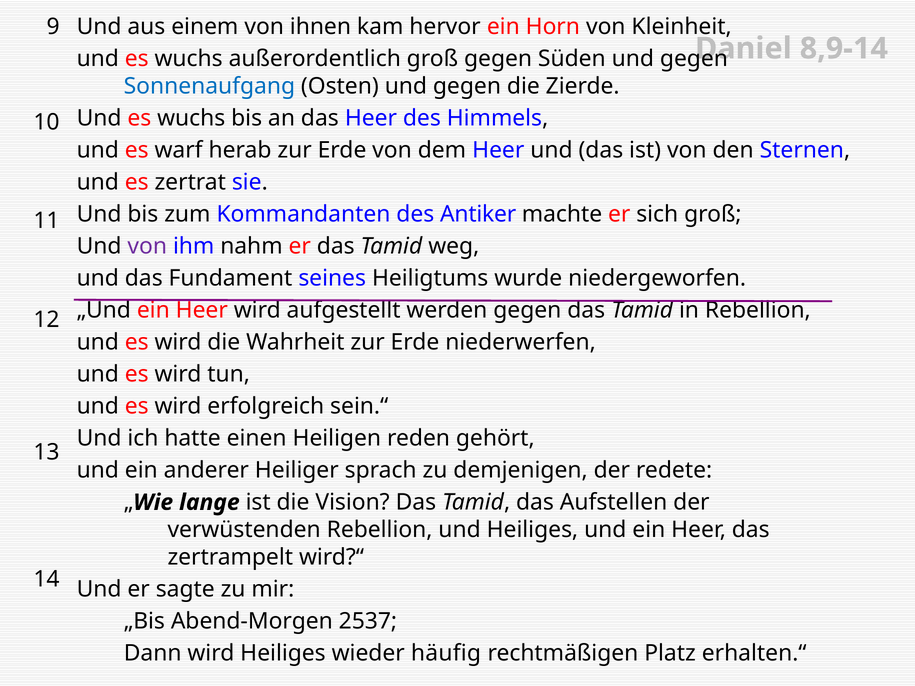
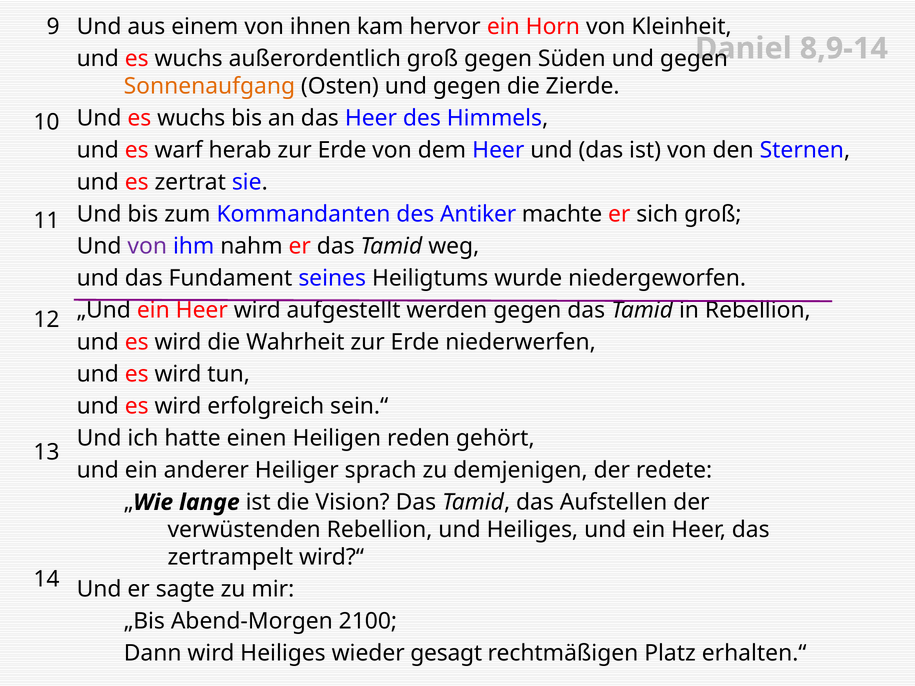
Sonnenaufgang colour: blue -> orange
2537: 2537 -> 2100
häufig: häufig -> gesagt
